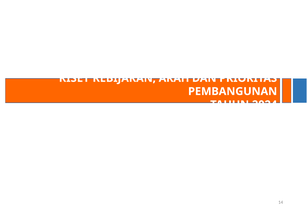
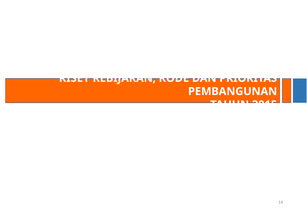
ARAH: ARAH -> KODE
2024: 2024 -> 2015
